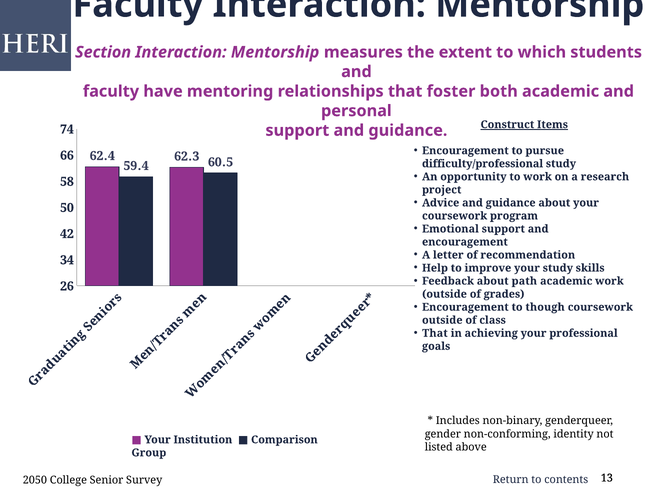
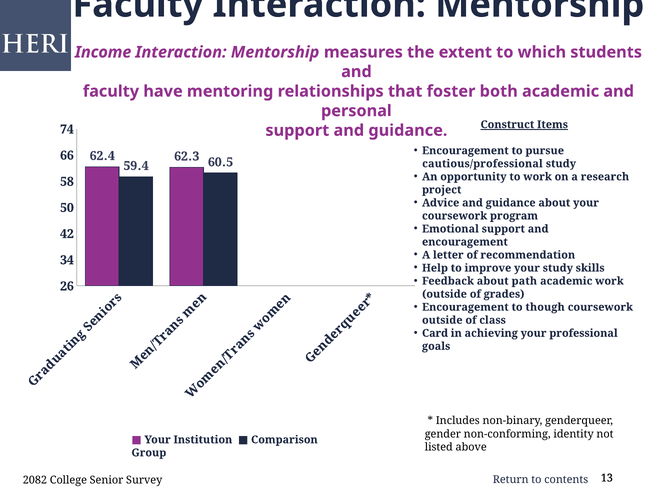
Section: Section -> Income
difficulty/professional: difficulty/professional -> cautious/professional
That at (435, 333): That -> Card
2050: 2050 -> 2082
